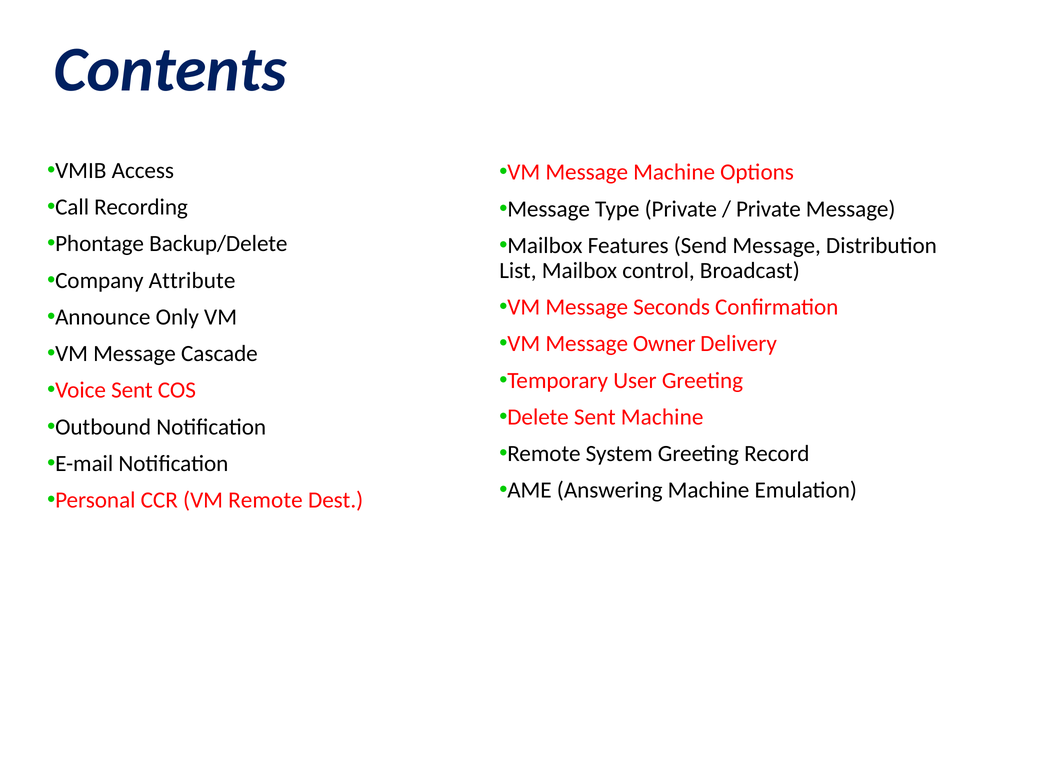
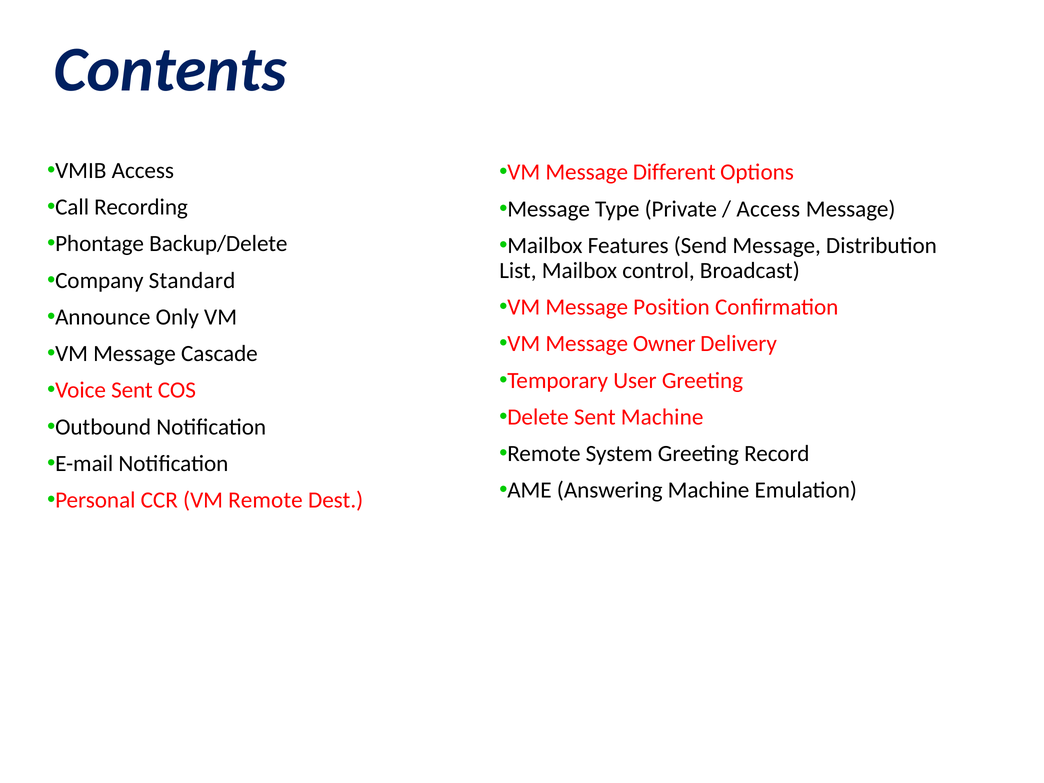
Message Machine: Machine -> Different
Private at (768, 209): Private -> Access
Attribute: Attribute -> Standard
Seconds: Seconds -> Position
